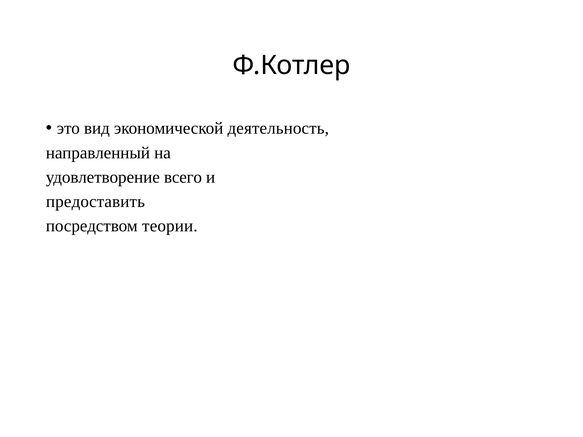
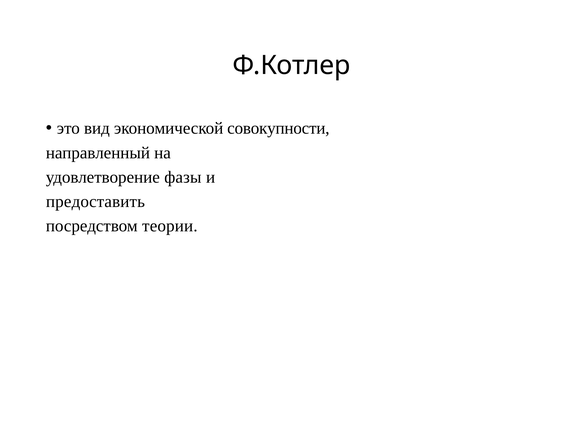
деятельность: деятельность -> совокупности
всего: всего -> фазы
